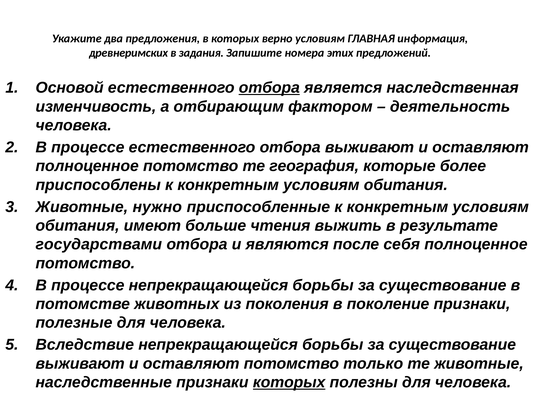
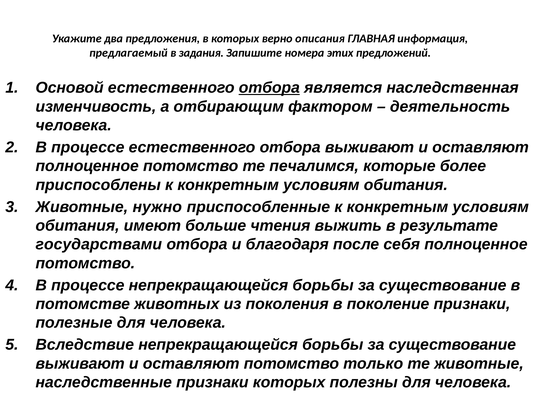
верно условиям: условиям -> описания
древнеримских: древнеримских -> предлагаемый
география: география -> печалимся
являются: являются -> благодаря
которых at (289, 382) underline: present -> none
